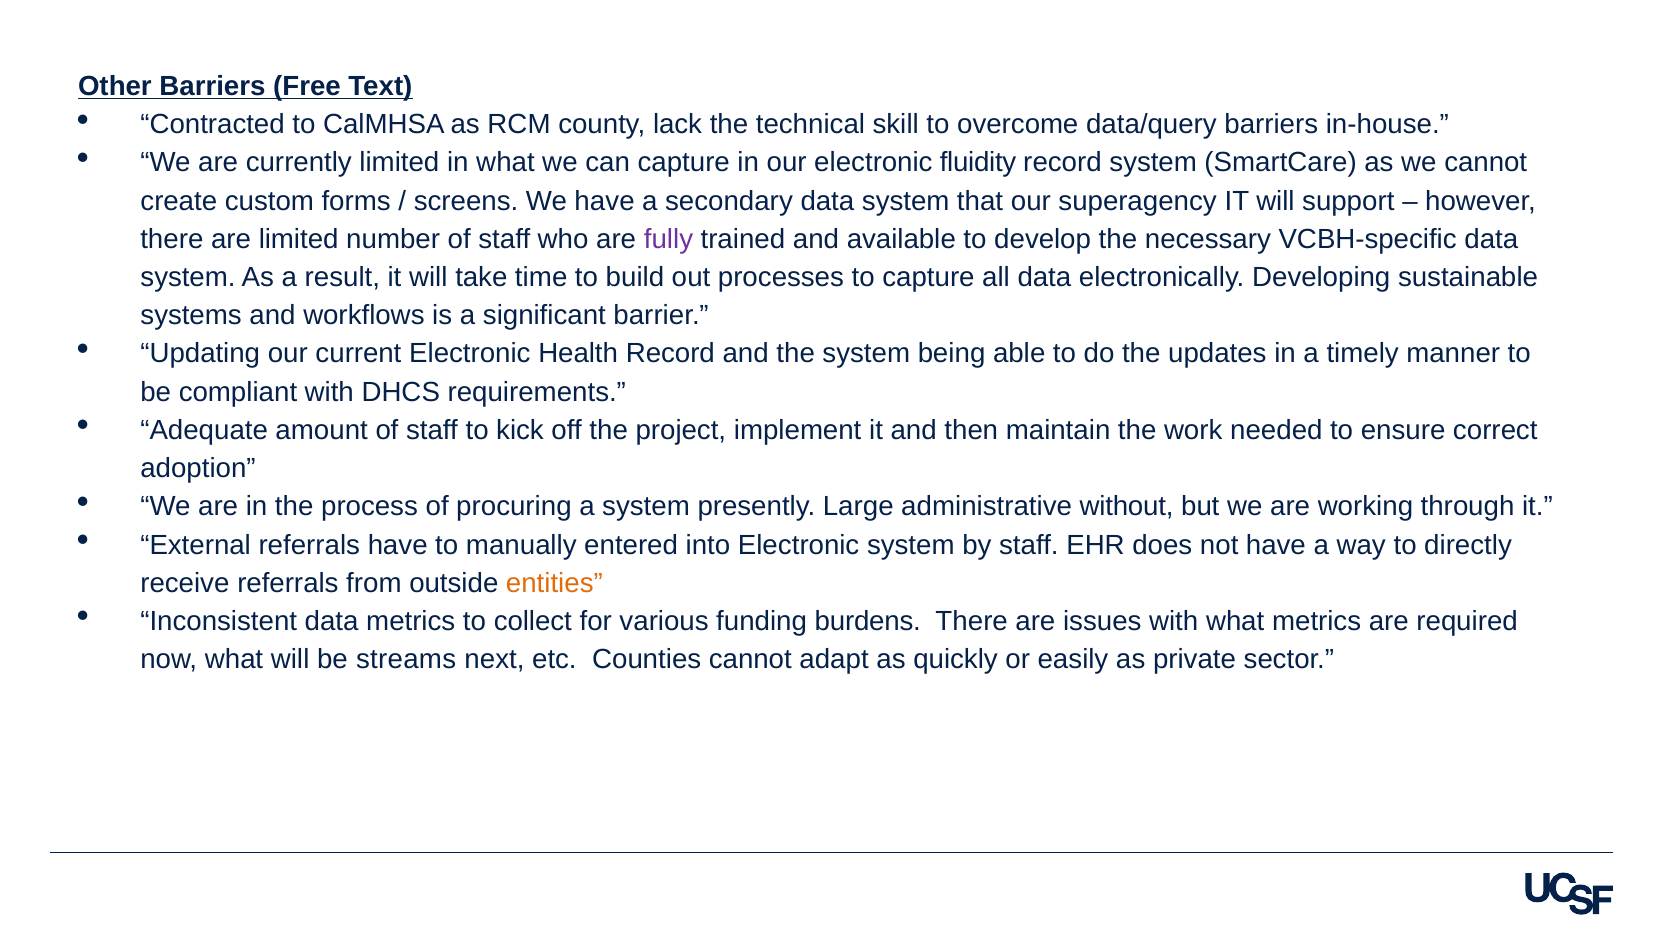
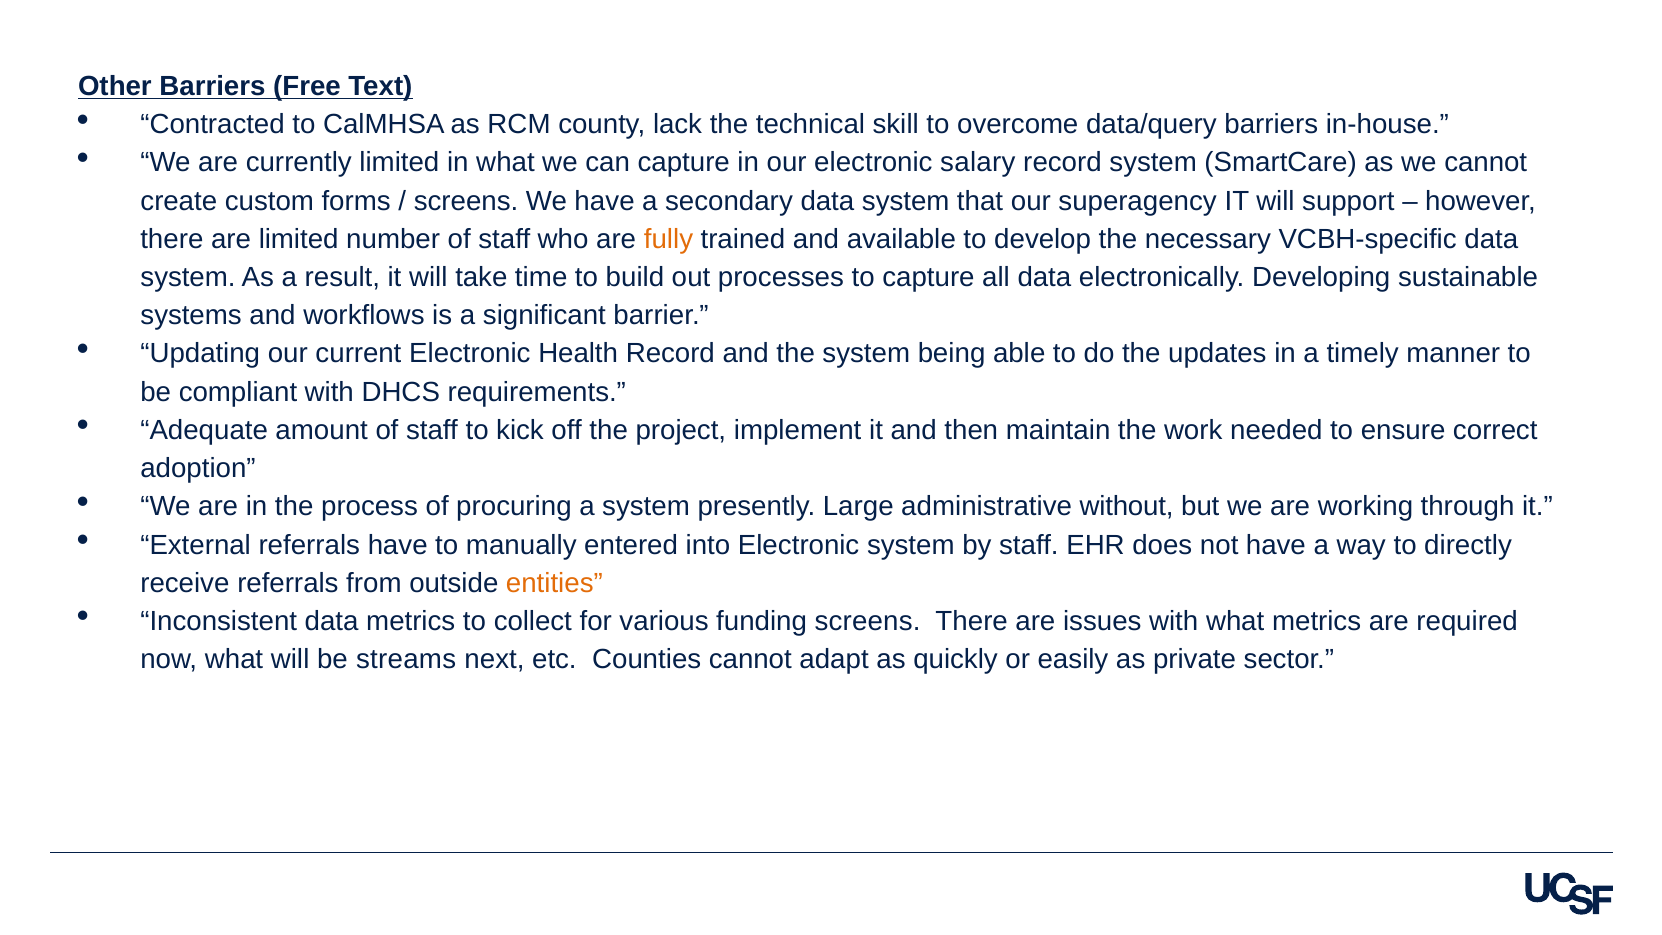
fluidity: fluidity -> salary
fully colour: purple -> orange
funding burdens: burdens -> screens
